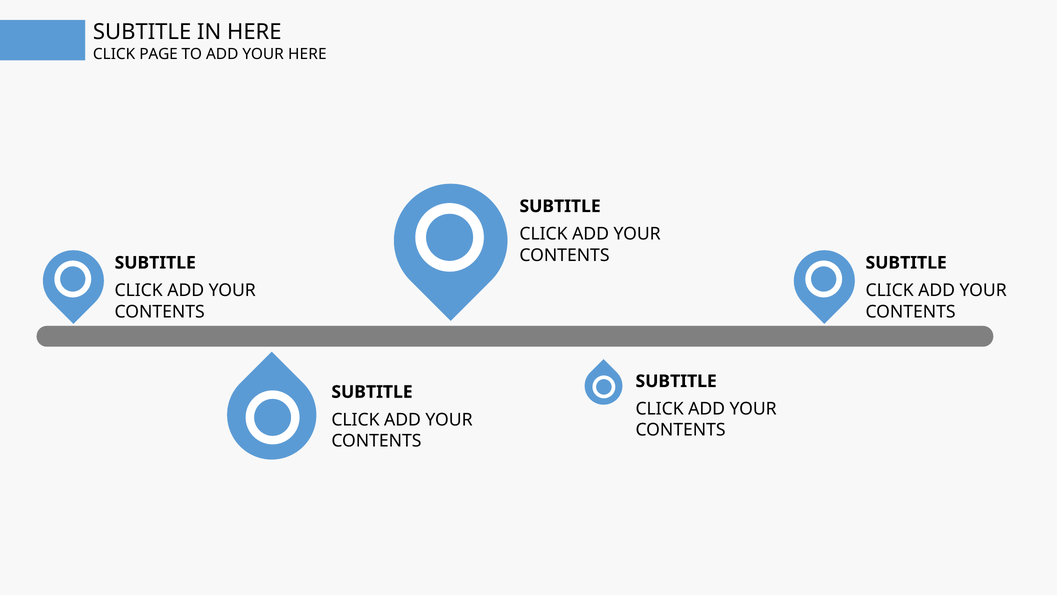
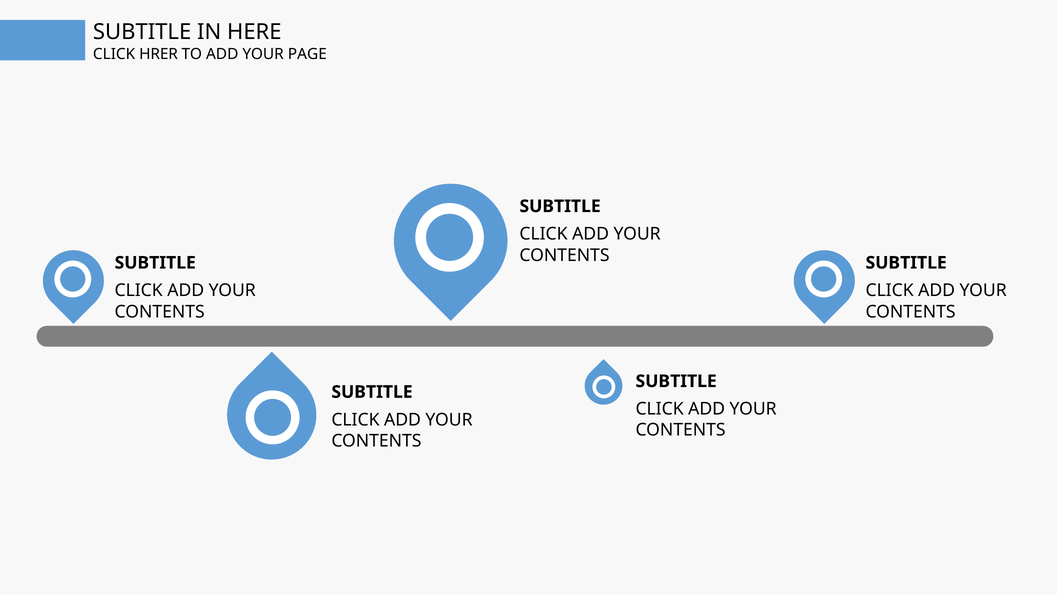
PAGE: PAGE -> HRER
YOUR HERE: HERE -> PAGE
